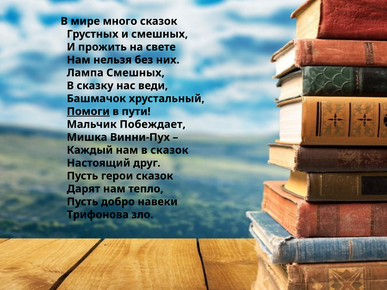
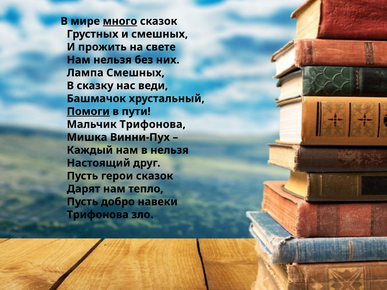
много underline: none -> present
Мальчик Побеждает: Побеждает -> Трифонова
в сказок: сказок -> нельзя
